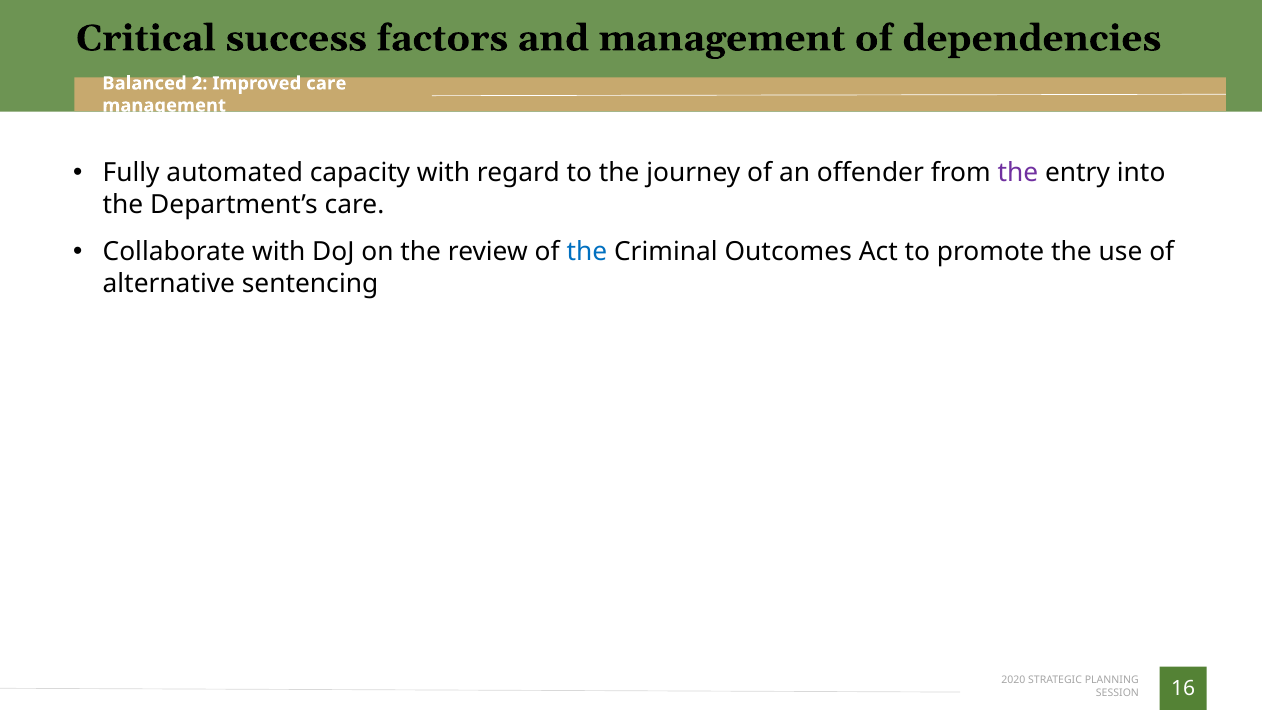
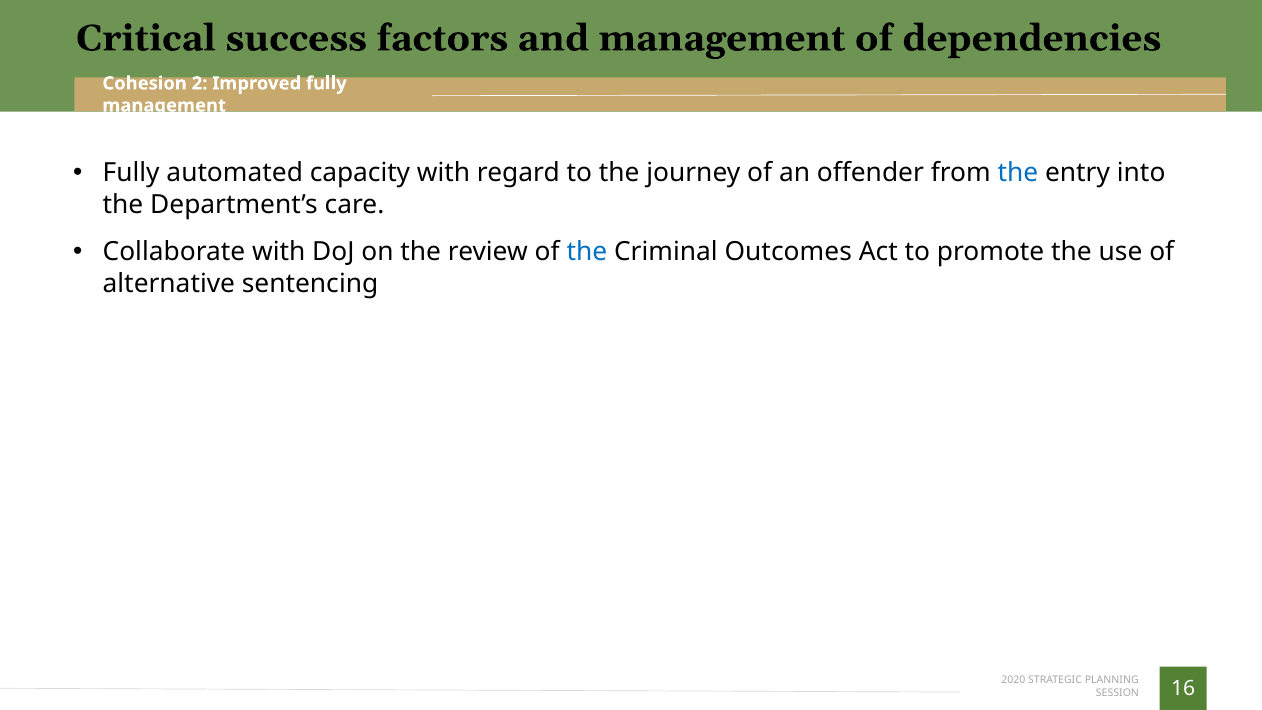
Balanced: Balanced -> Cohesion
Improved care: care -> fully
the at (1018, 173) colour: purple -> blue
